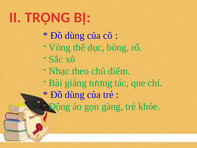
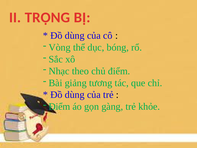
Động at (59, 106): Động -> Điểm
